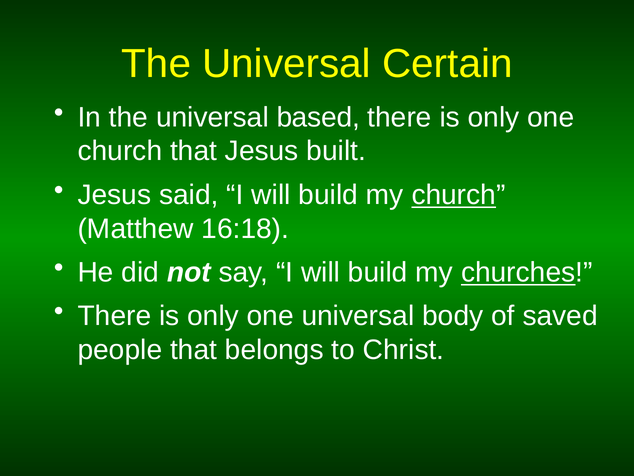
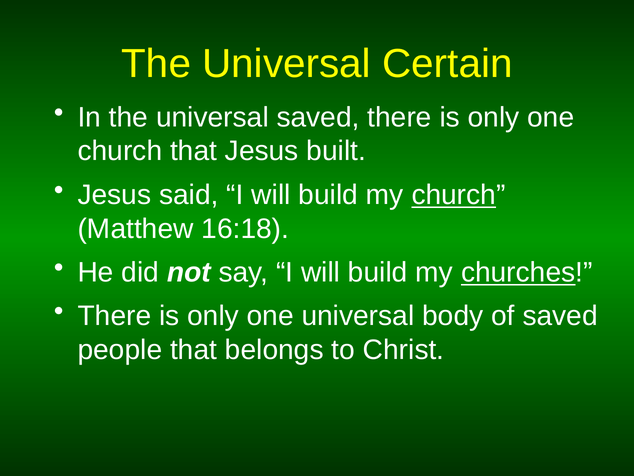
universal based: based -> saved
